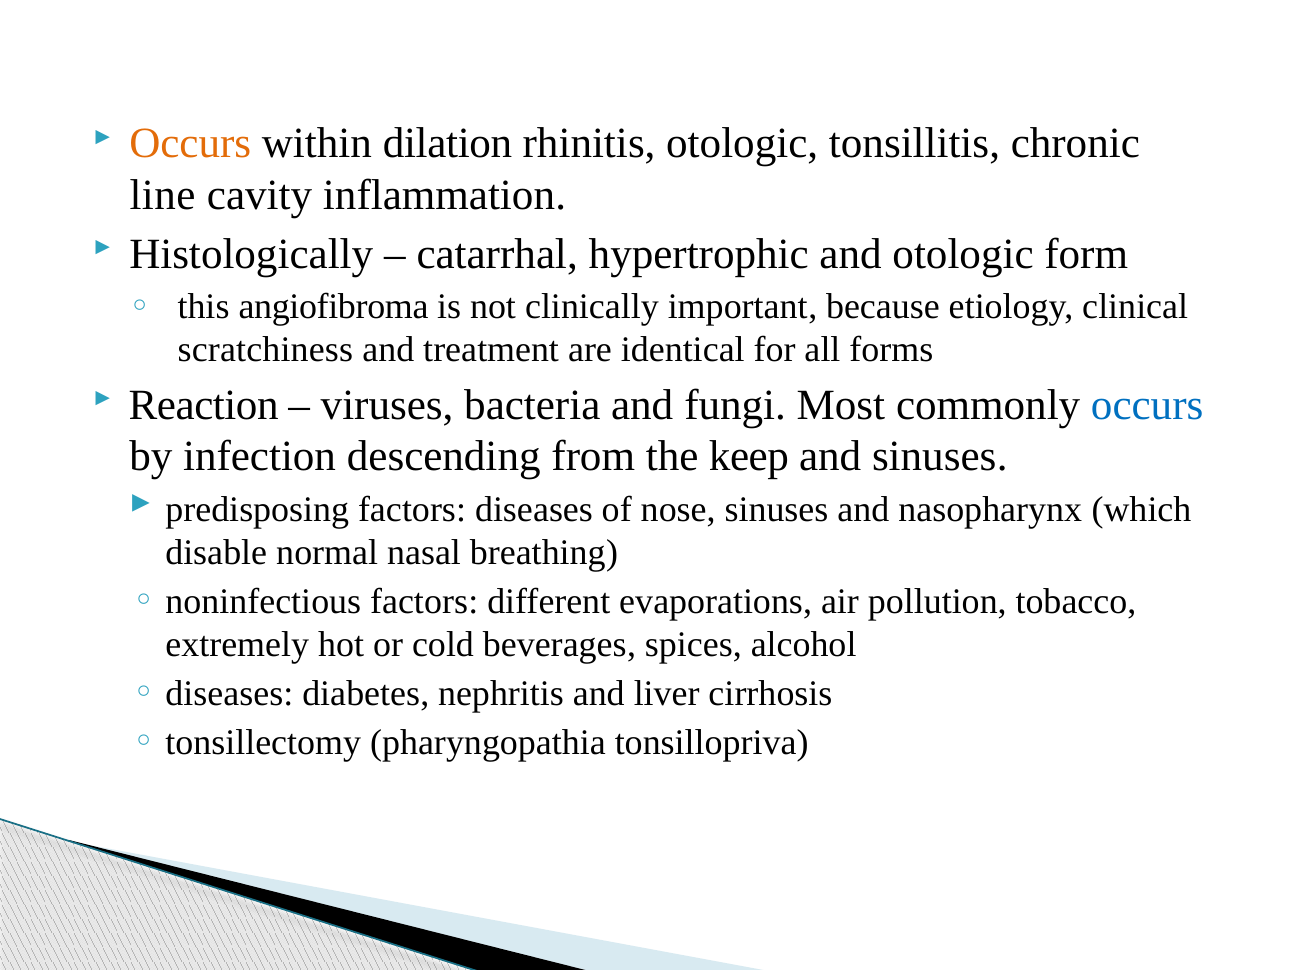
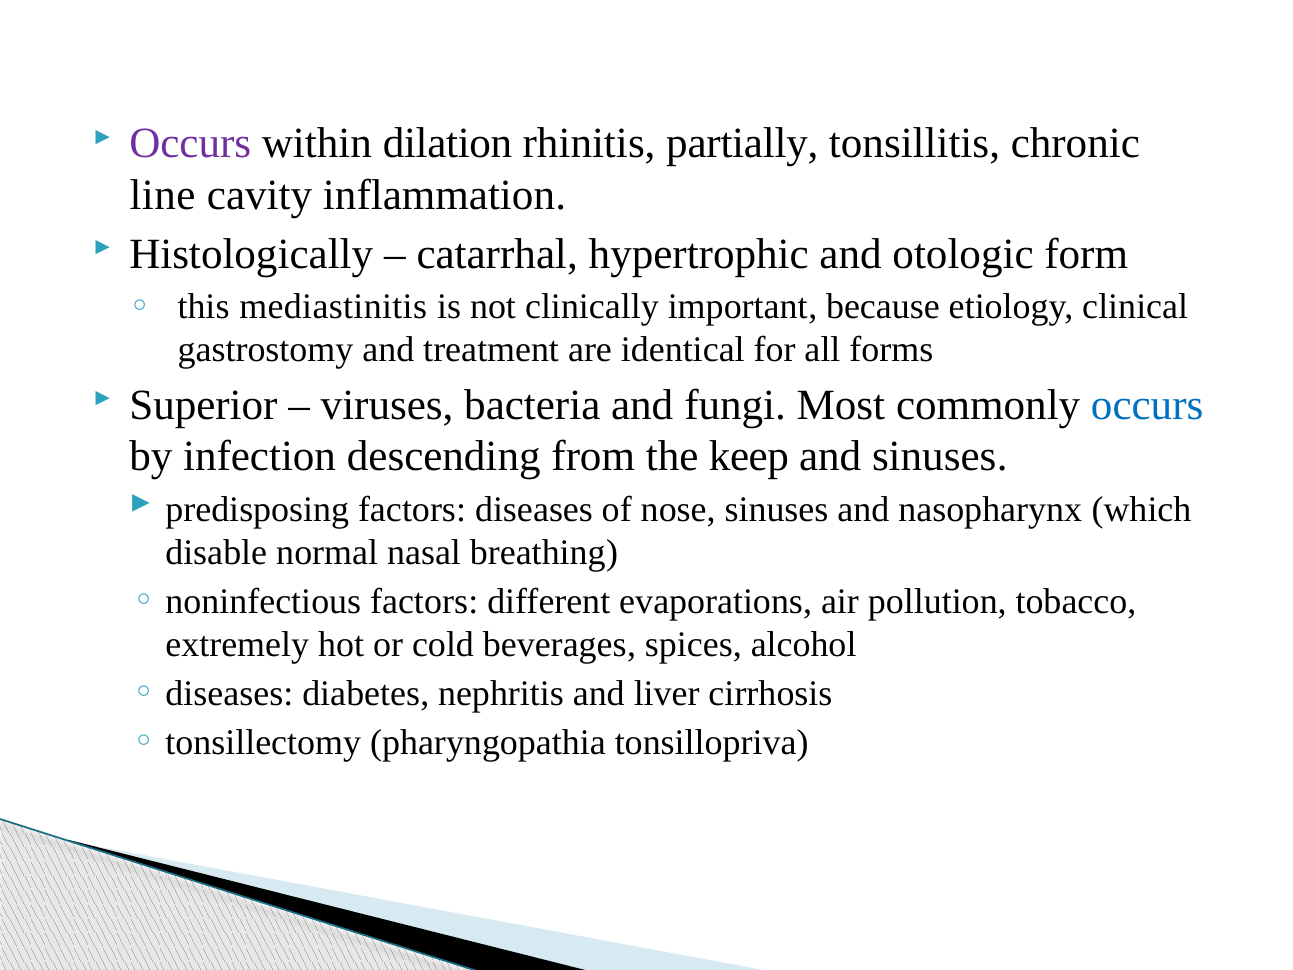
Occurs at (190, 143) colour: orange -> purple
rhinitis otologic: otologic -> partially
angiofibroma: angiofibroma -> mediastinitis
scratchiness: scratchiness -> gastrostomy
Reaction: Reaction -> Superior
